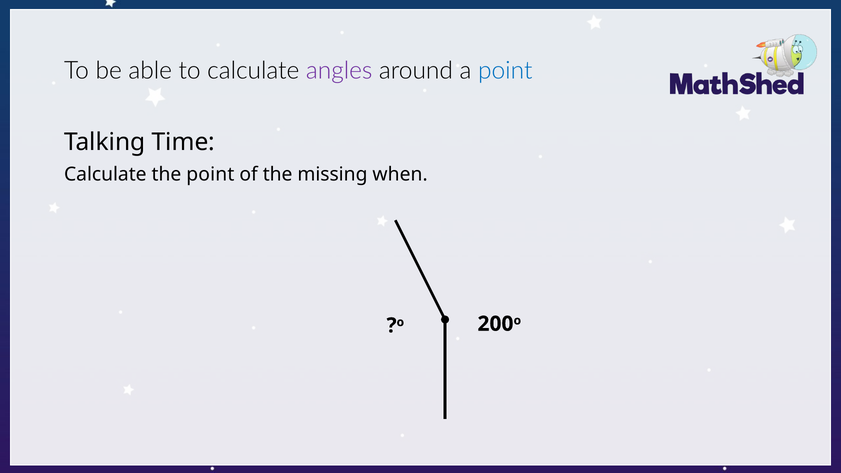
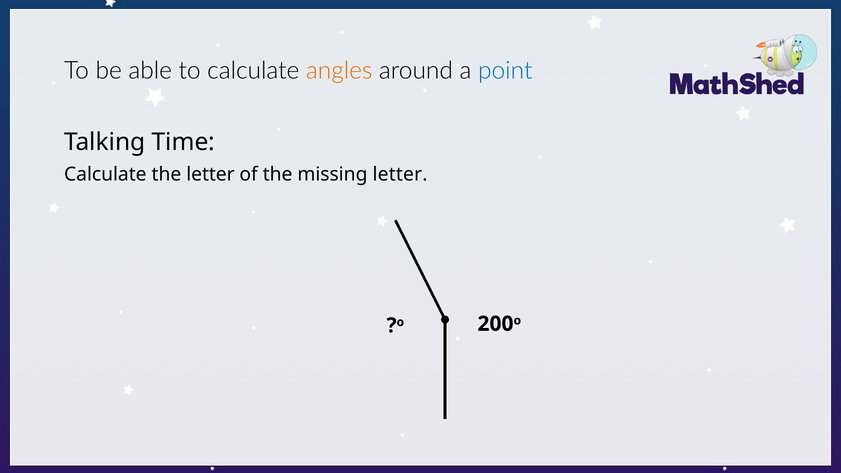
angles colour: purple -> orange
the point: point -> letter
missing when: when -> letter
